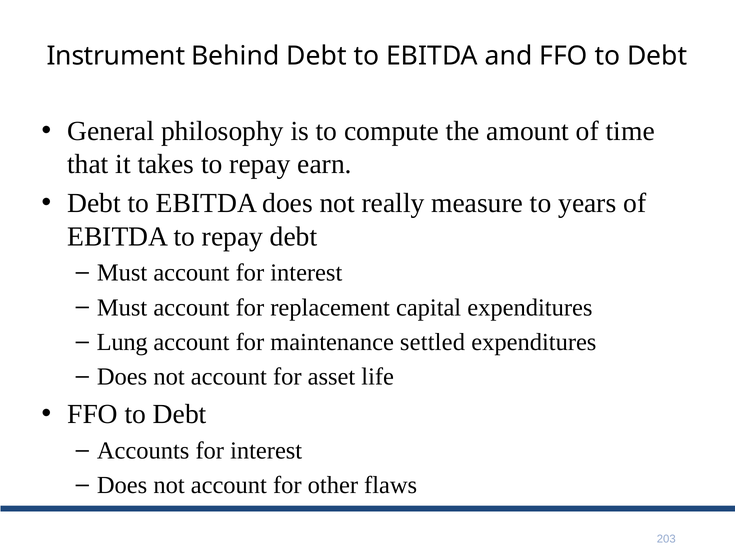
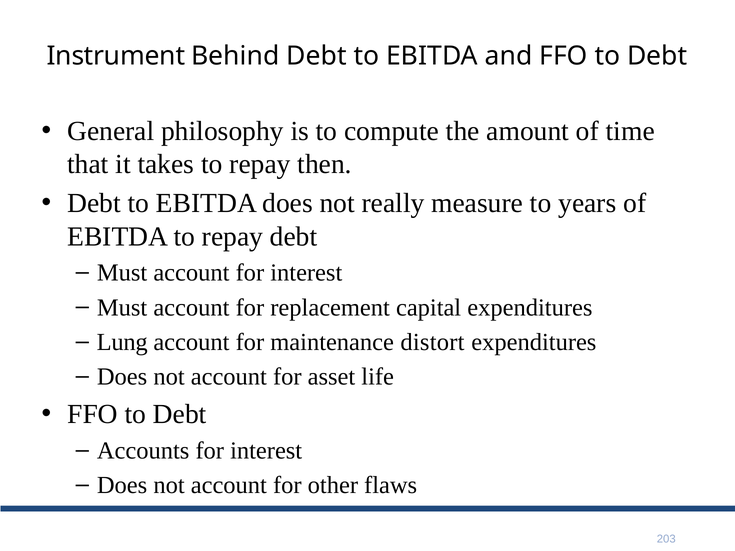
earn: earn -> then
settled: settled -> distort
